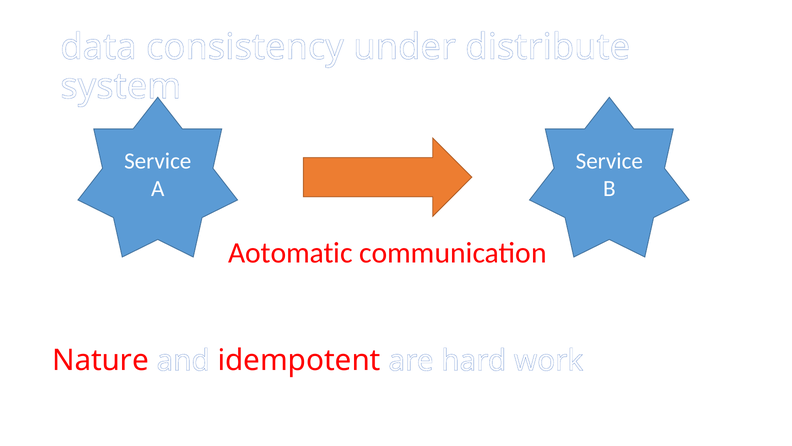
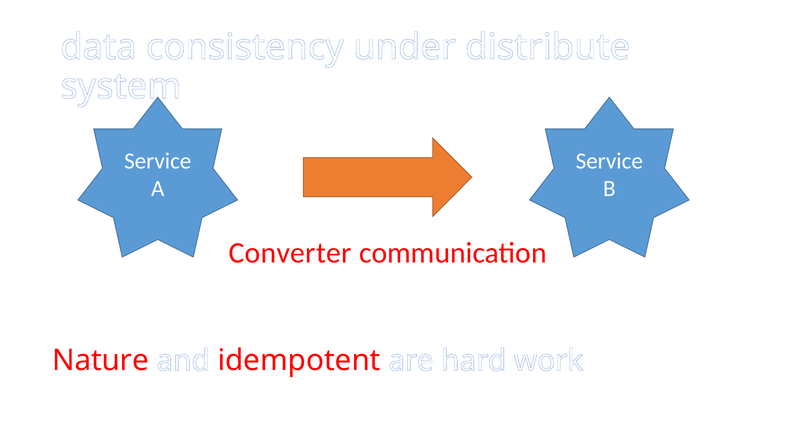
Aotomatic: Aotomatic -> Converter
